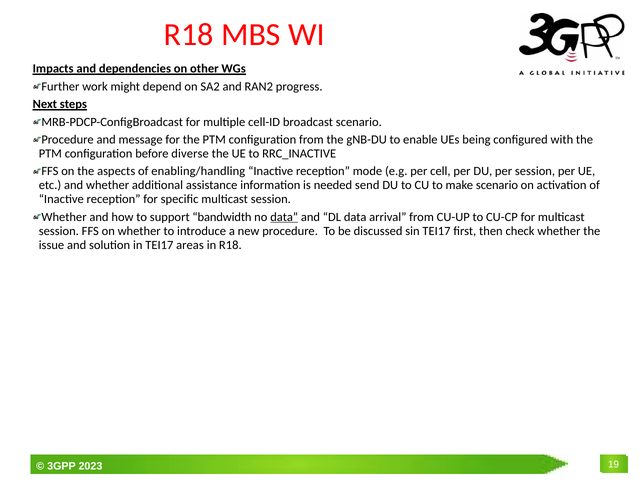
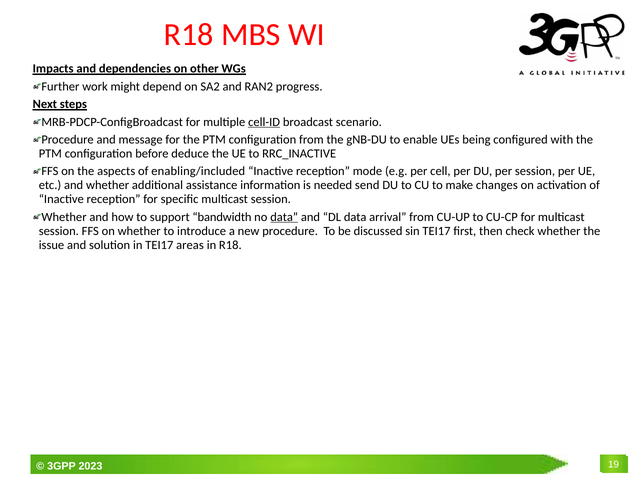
cell-ID underline: none -> present
diverse: diverse -> deduce
enabling/handling: enabling/handling -> enabling/included
make scenario: scenario -> changes
